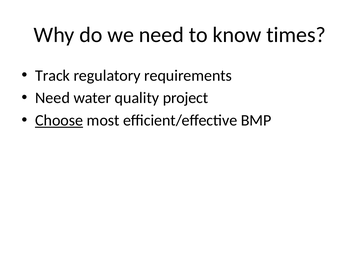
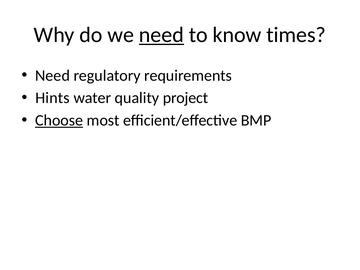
need at (161, 35) underline: none -> present
Track at (53, 76): Track -> Need
Need at (53, 98): Need -> Hints
